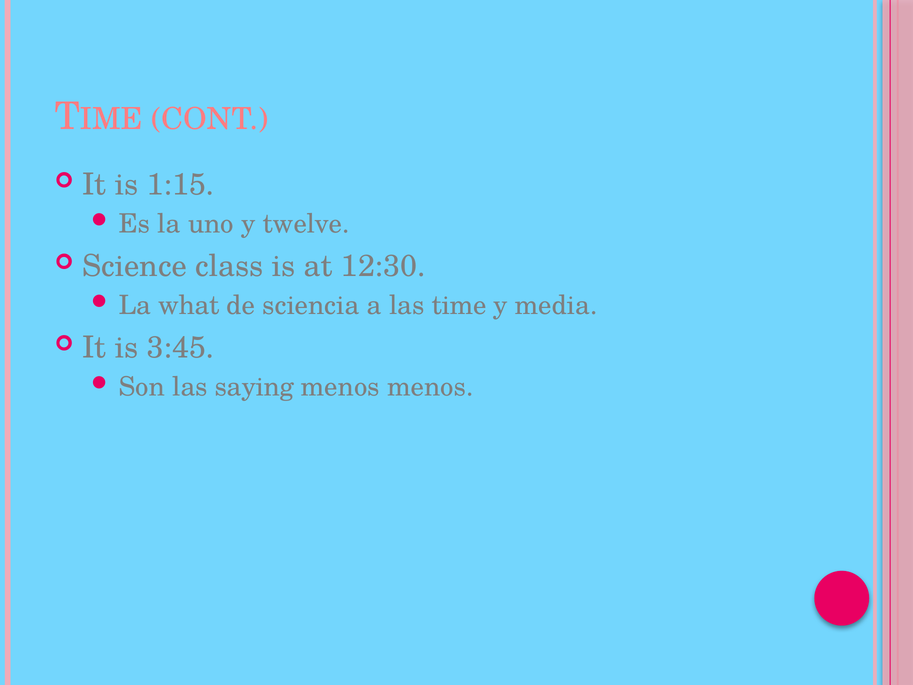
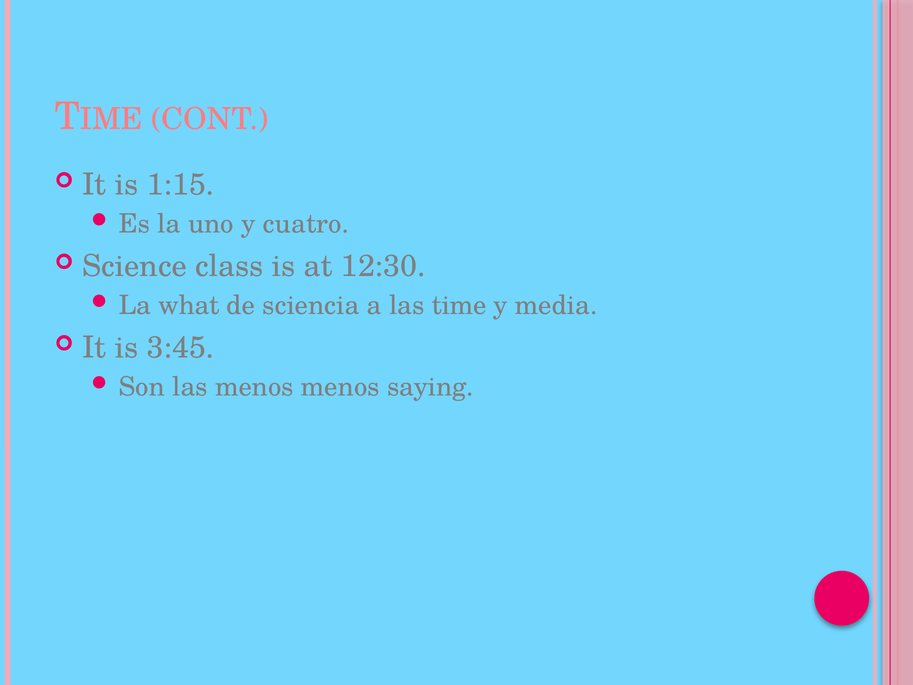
twelve: twelve -> cuatro
las saying: saying -> menos
menos menos: menos -> saying
